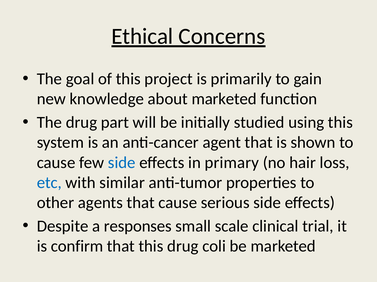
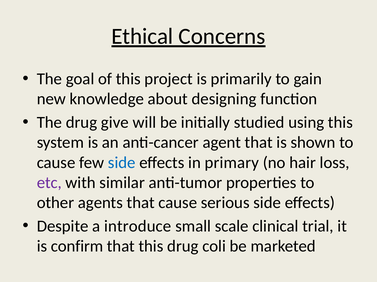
about marketed: marketed -> designing
part: part -> give
etc colour: blue -> purple
responses: responses -> introduce
